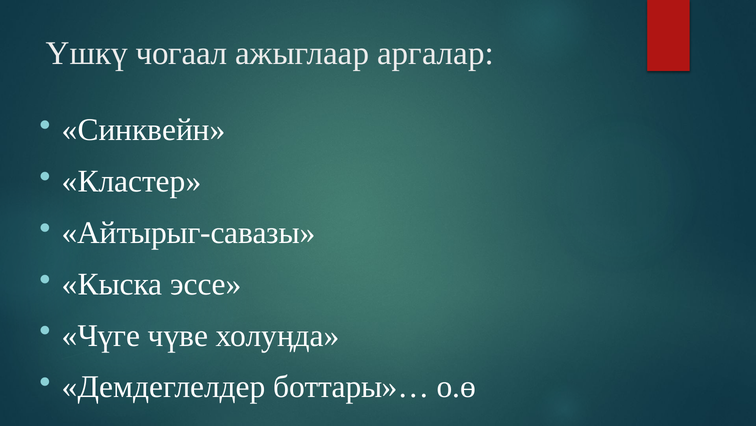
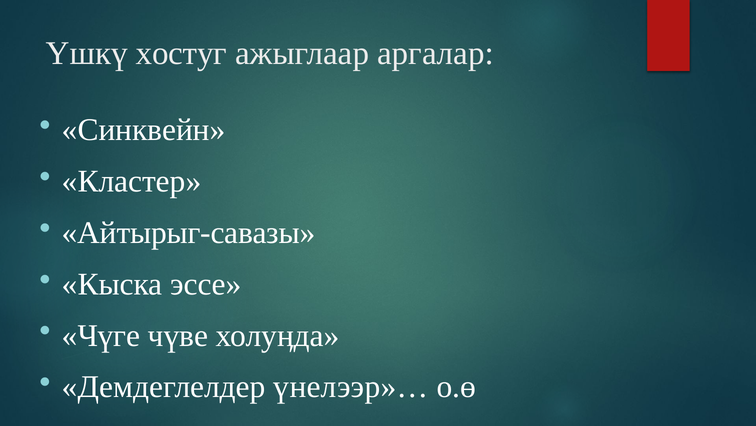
чогаал: чогаал -> хостуг
боттары»…: боттары»… -> үнелээр»…
